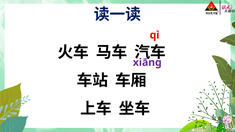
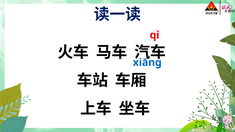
xiānɡ colour: purple -> blue
